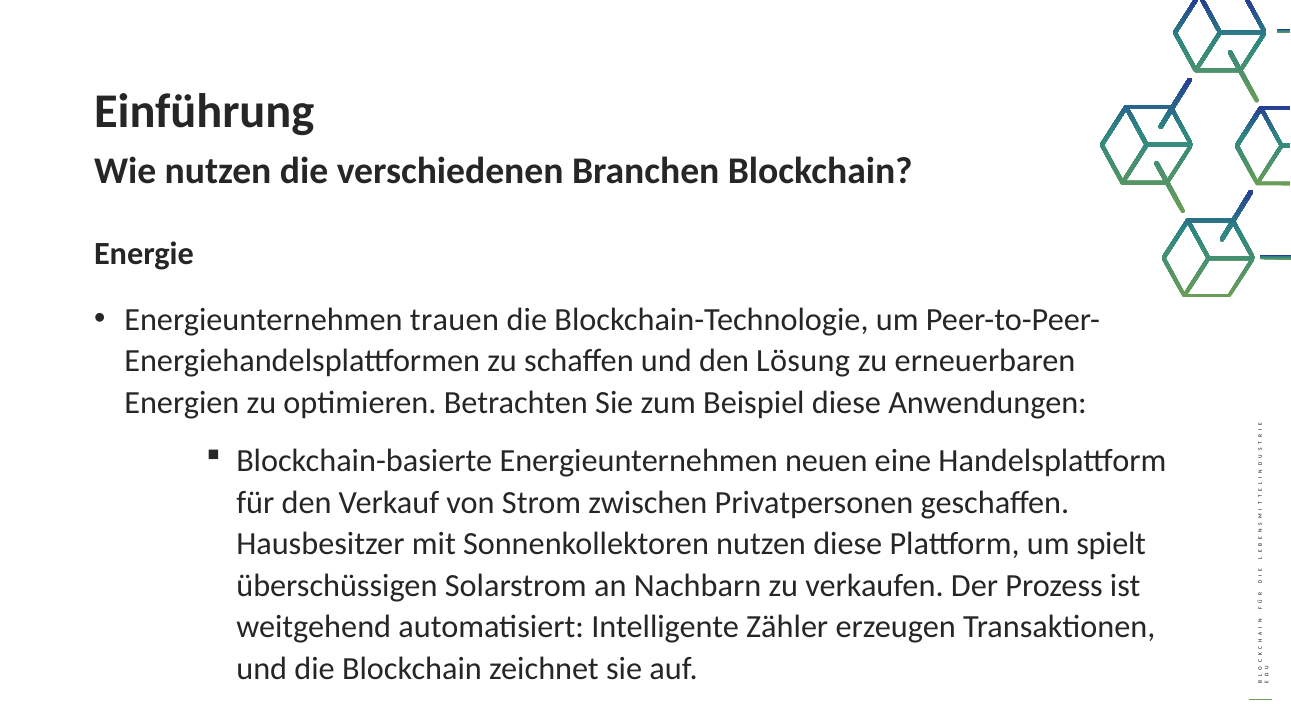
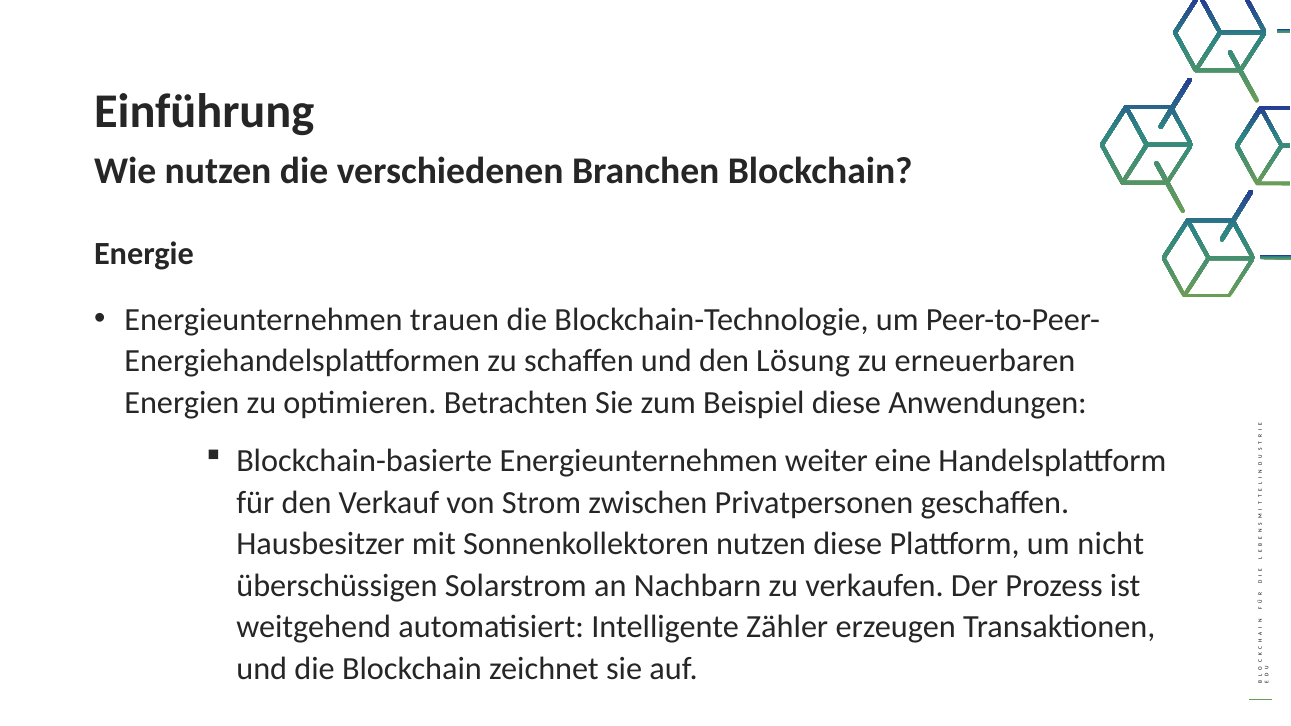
neuen: neuen -> weiter
spielt: spielt -> nicht
